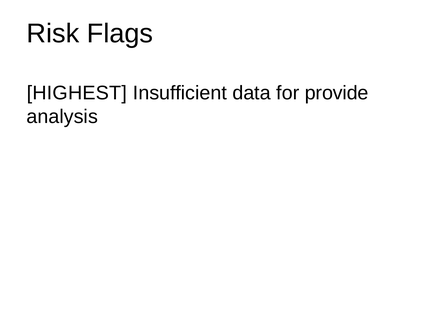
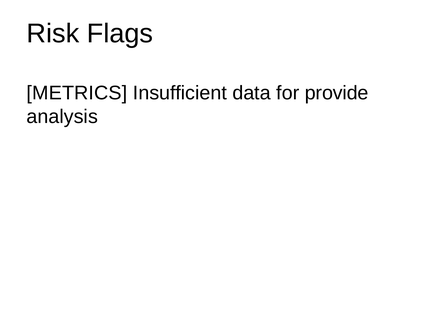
HIGHEST: HIGHEST -> METRICS
